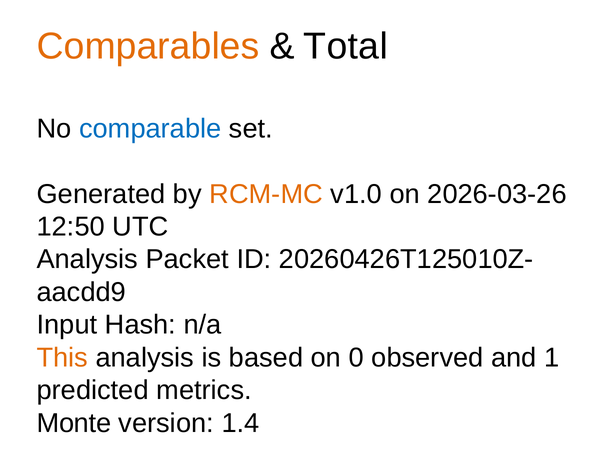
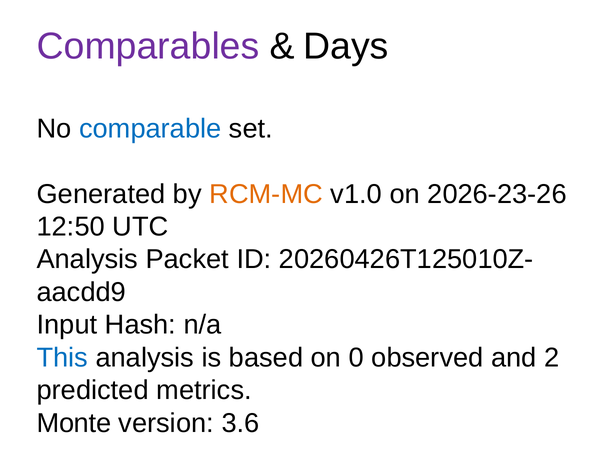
Comparables colour: orange -> purple
Total: Total -> Days
2026-03-26: 2026-03-26 -> 2026-23-26
This colour: orange -> blue
1: 1 -> 2
1.4: 1.4 -> 3.6
